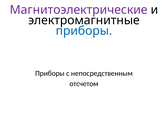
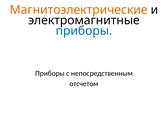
Магнитоэлектрические colour: purple -> orange
